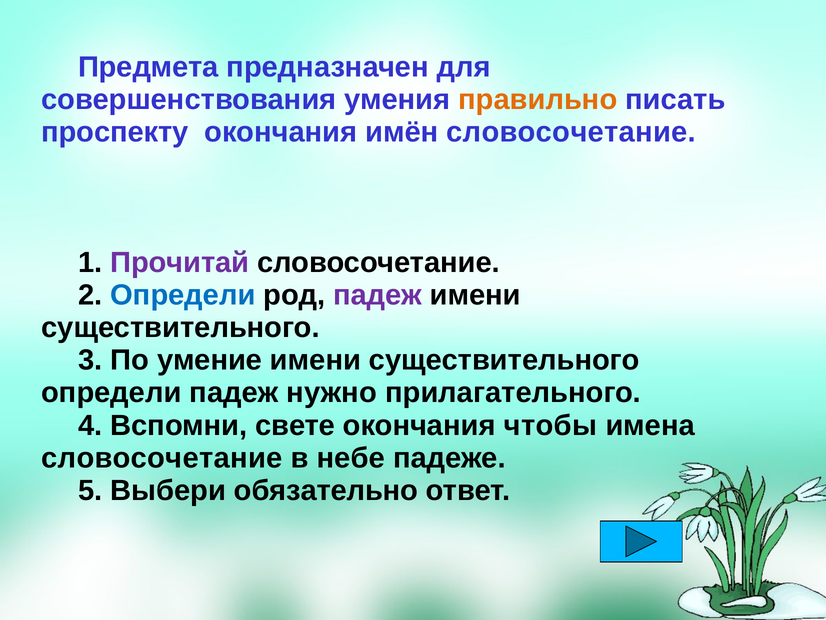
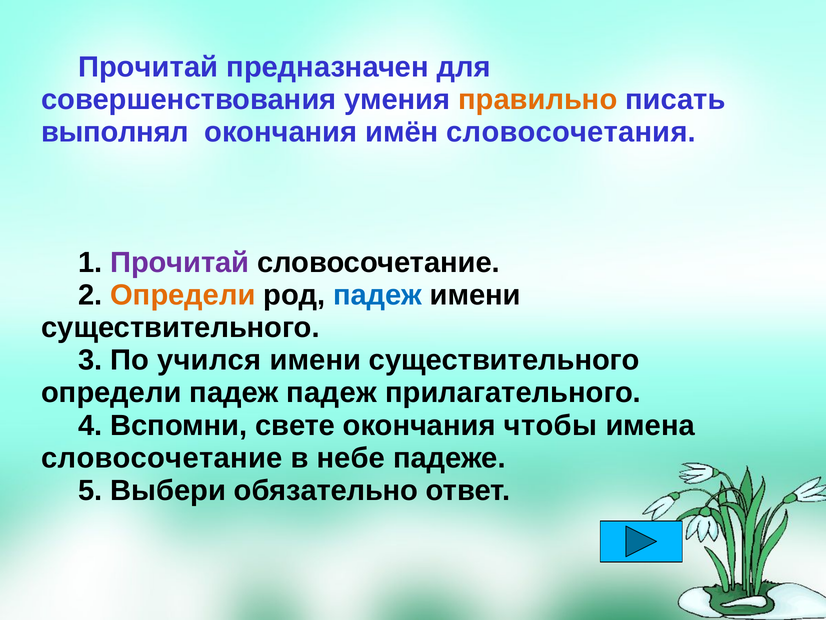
Предмета at (148, 67): Предмета -> Прочитай
проспекту: проспекту -> выполнял
имён словосочетание: словосочетание -> словосочетания
Определи at (183, 295) colour: blue -> orange
падеж at (378, 295) colour: purple -> blue
умение: умение -> учился
падеж нужно: нужно -> падеж
